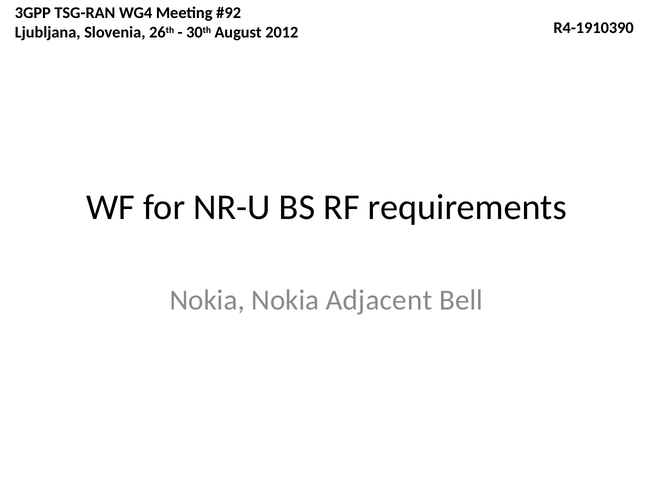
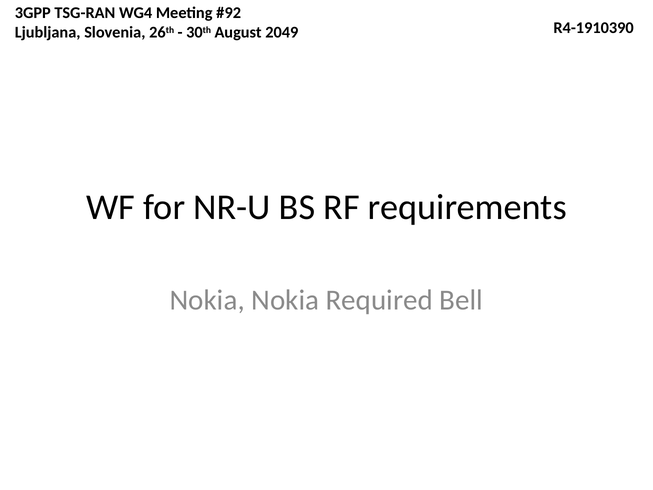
2012: 2012 -> 2049
Adjacent: Adjacent -> Required
